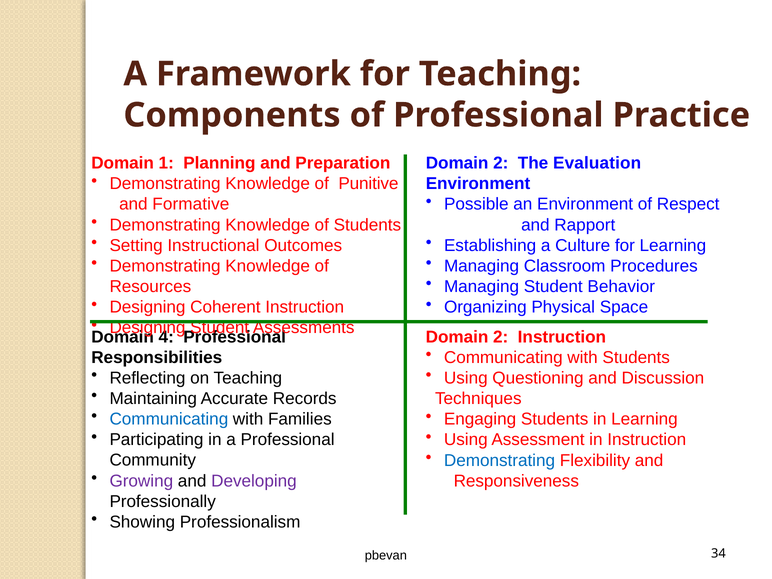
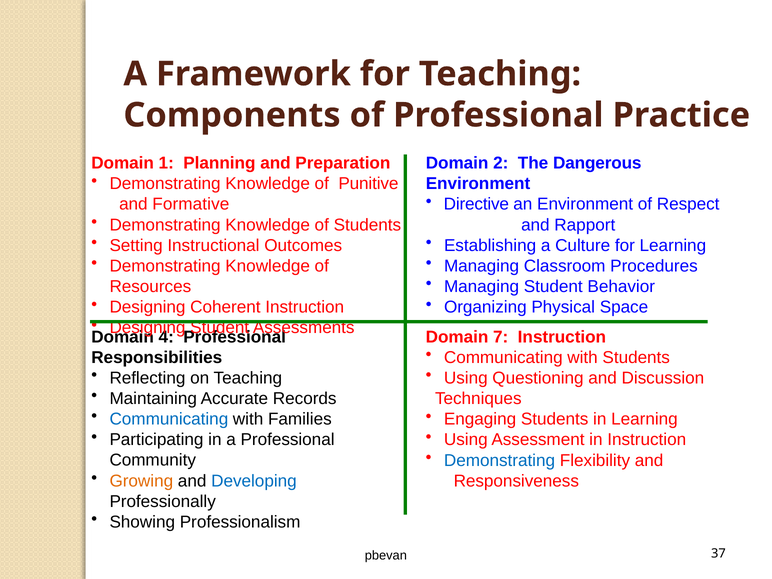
Evaluation: Evaluation -> Dangerous
Possible: Possible -> Directive
2 at (501, 337): 2 -> 7
Growing colour: purple -> orange
Developing colour: purple -> blue
34: 34 -> 37
